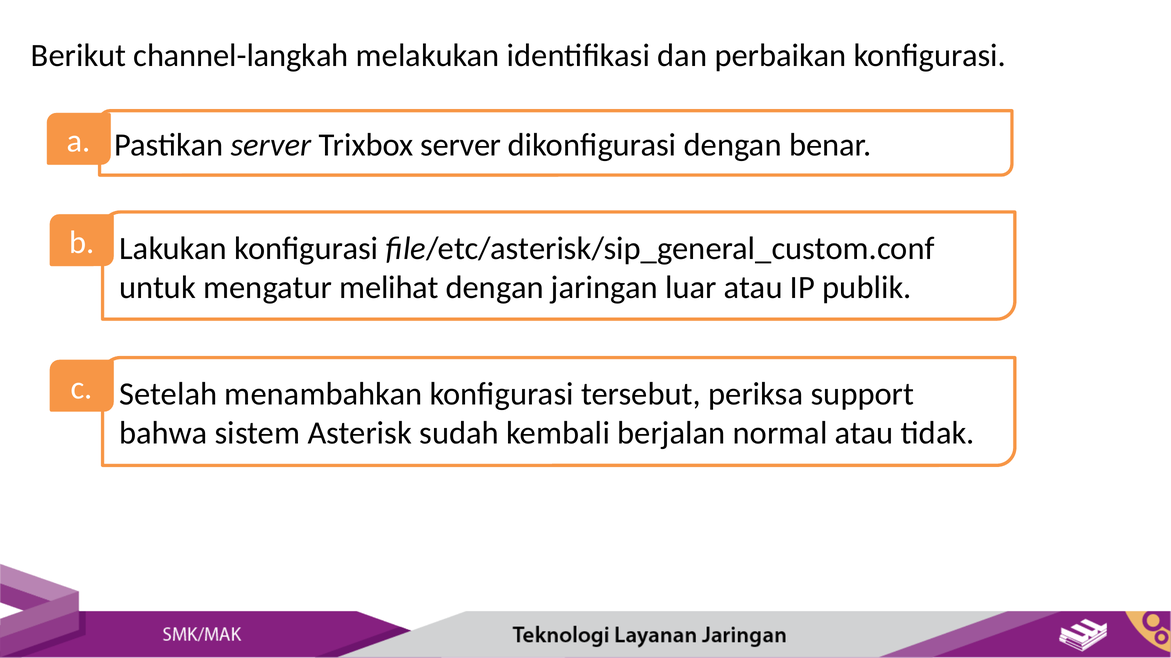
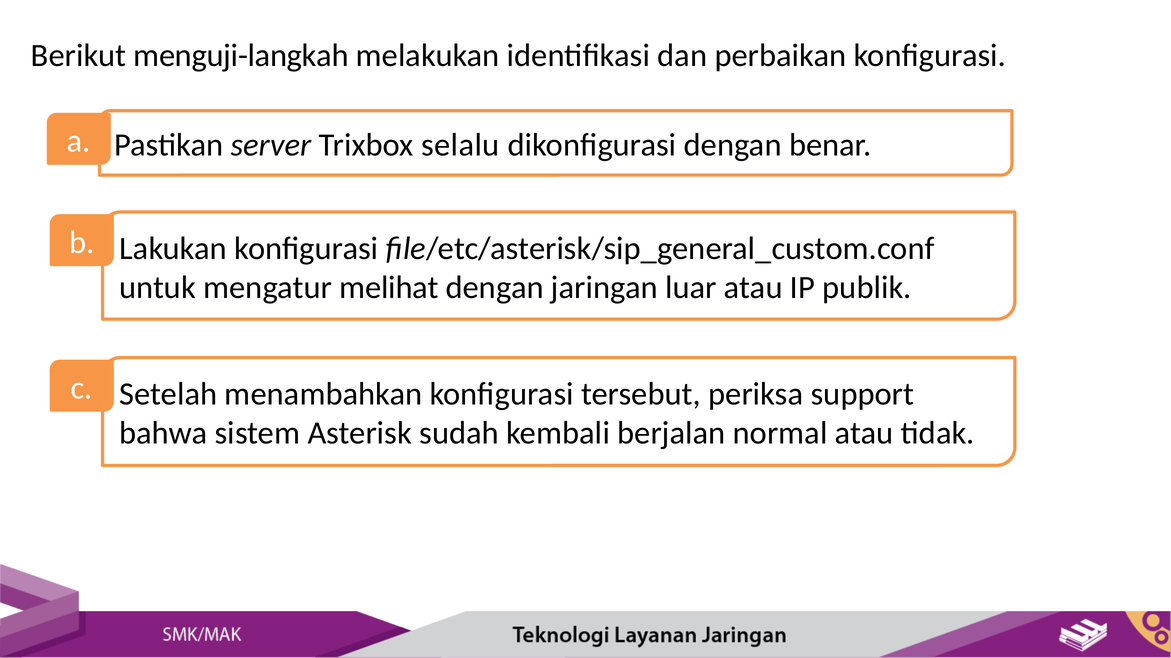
channel-langkah: channel-langkah -> menguji-langkah
Trixbox server: server -> selalu
